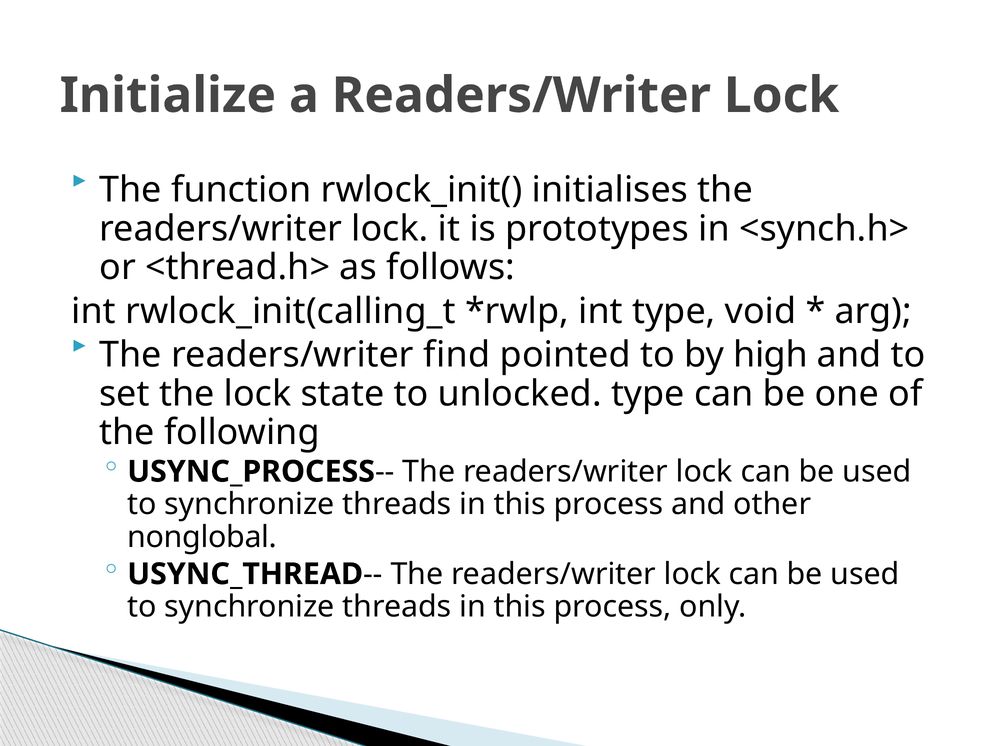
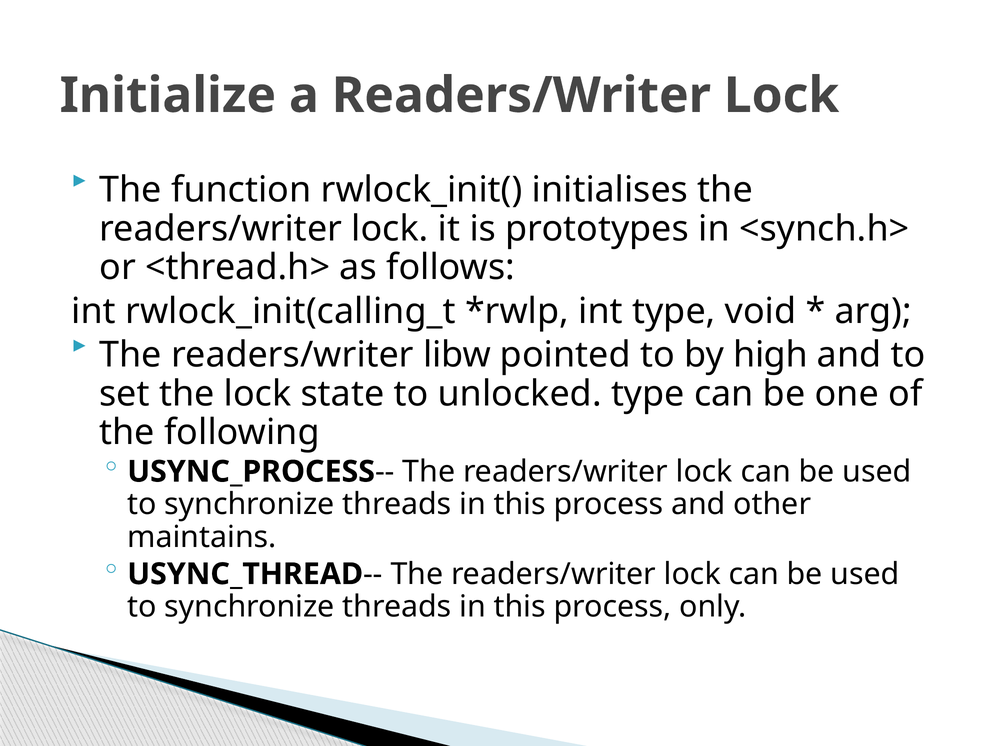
find: find -> libw
nonglobal: nonglobal -> maintains
